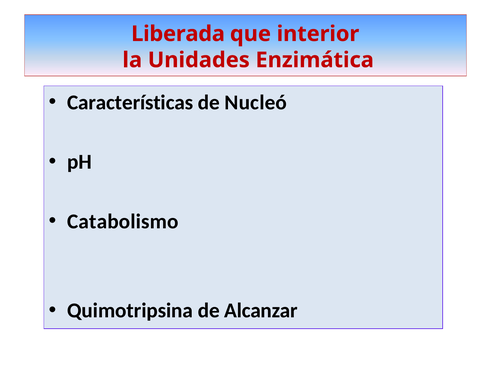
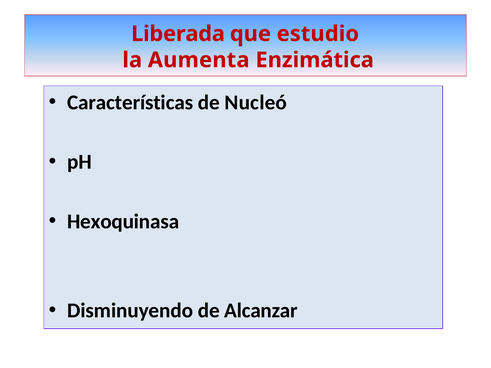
interior: interior -> estudio
Unidades: Unidades -> Aumenta
Catabolismo: Catabolismo -> Hexoquinasa
Quimotripsina: Quimotripsina -> Disminuyendo
